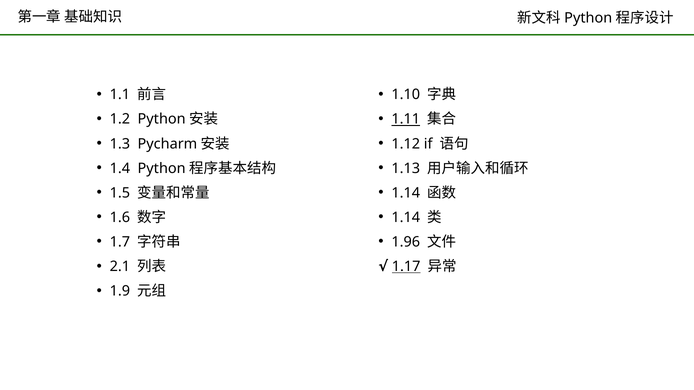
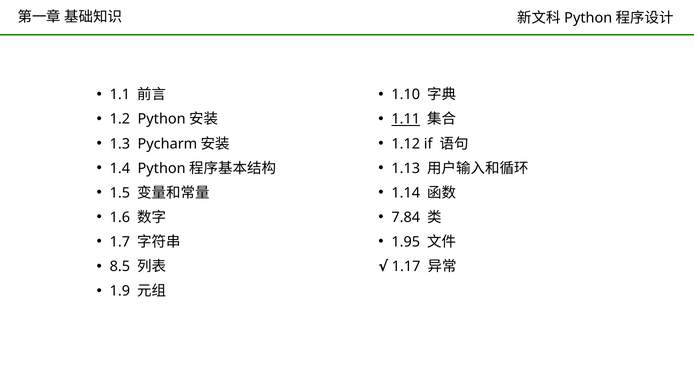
1.14 at (406, 218): 1.14 -> 7.84
1.96: 1.96 -> 1.95
2.1: 2.1 -> 8.5
1.17 underline: present -> none
